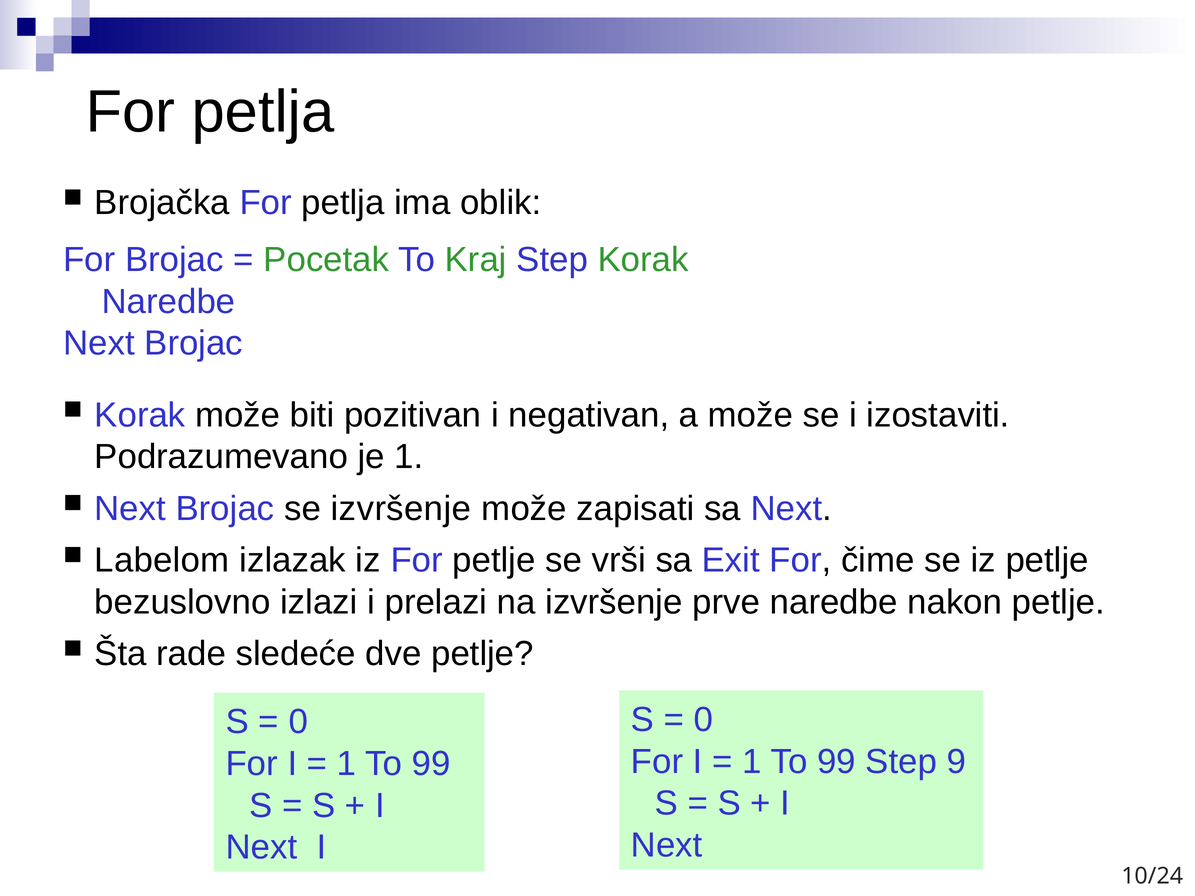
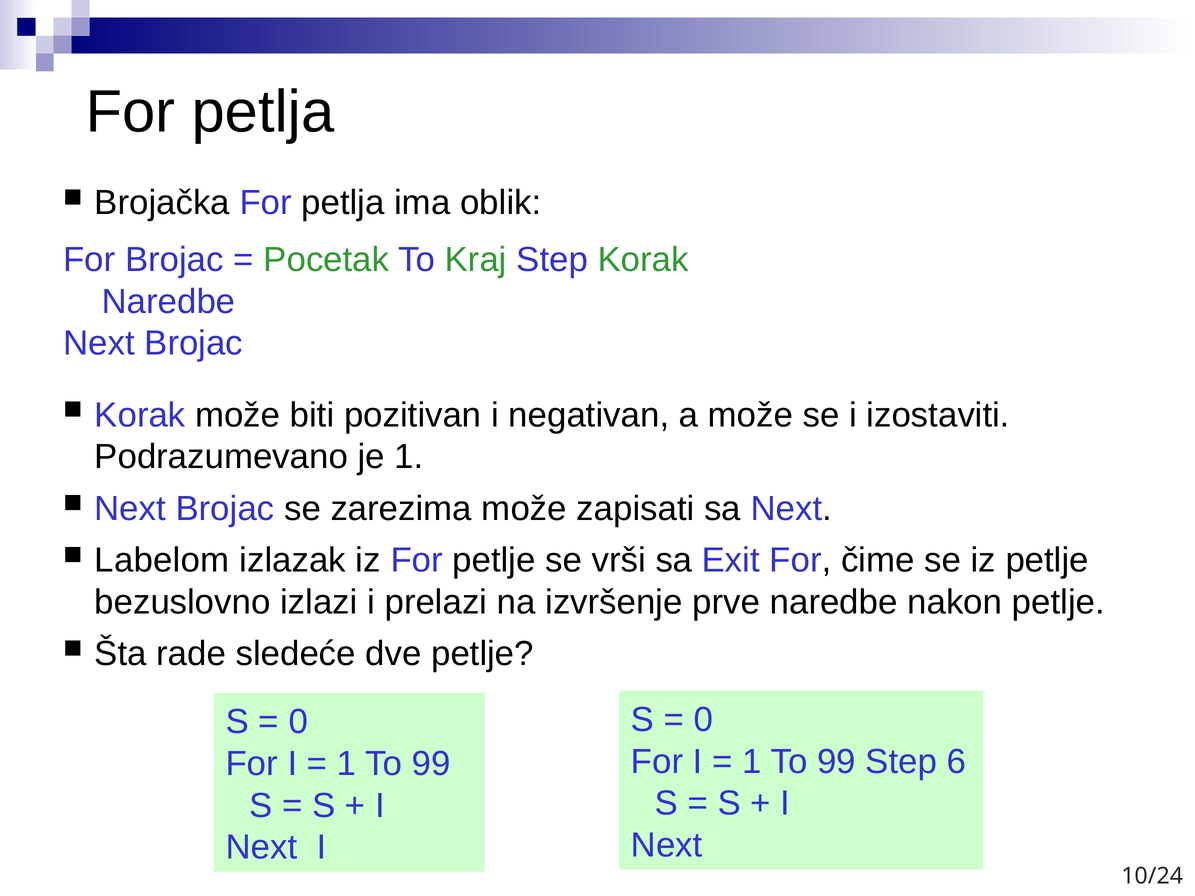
se izvršenje: izvršenje -> zarezima
9: 9 -> 6
